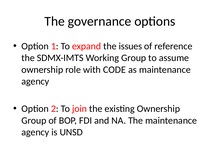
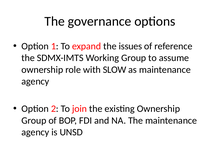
CODE: CODE -> SLOW
